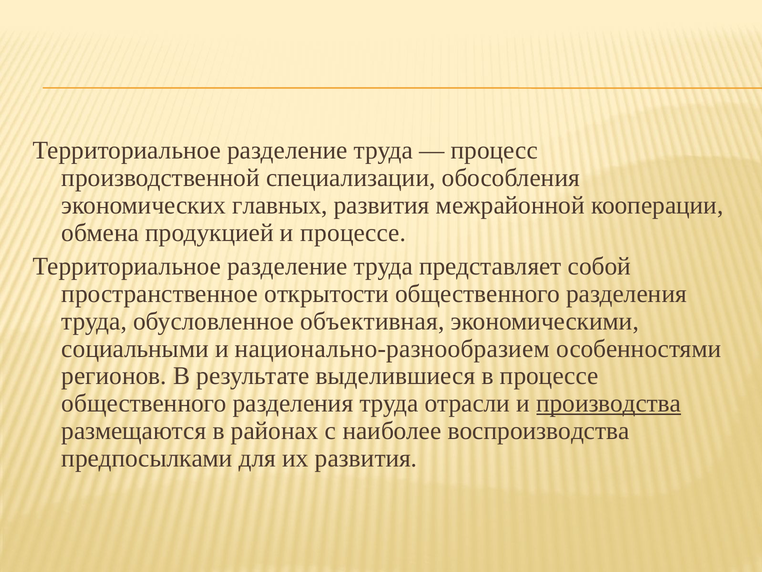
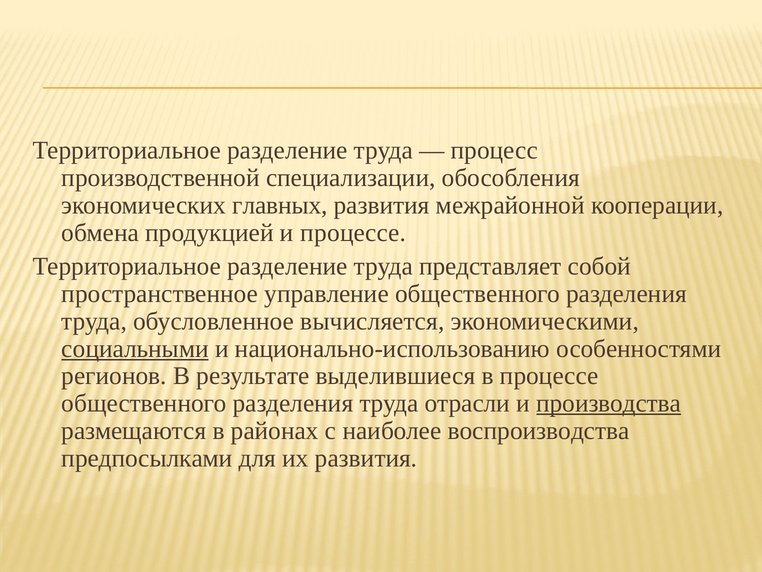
открытости: открытости -> управление
объективная: объективная -> вычисляется
социальными underline: none -> present
национально-разнообразием: национально-разнообразием -> национально-использованию
